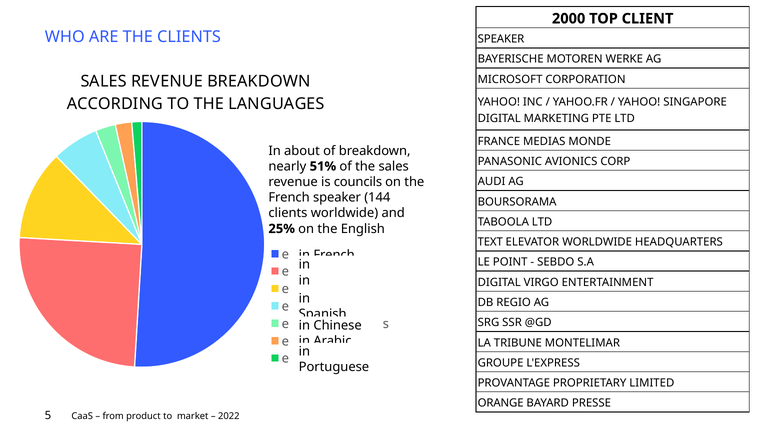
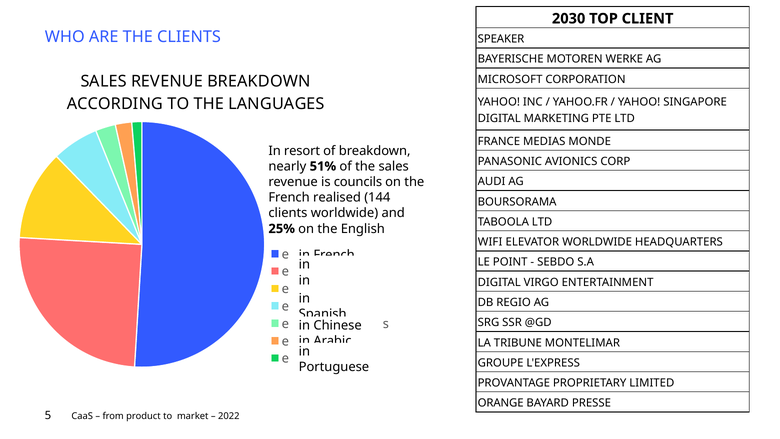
2000: 2000 -> 2030
about: about -> resort
French speaker: speaker -> realised
TEXT: TEXT -> WIFI
